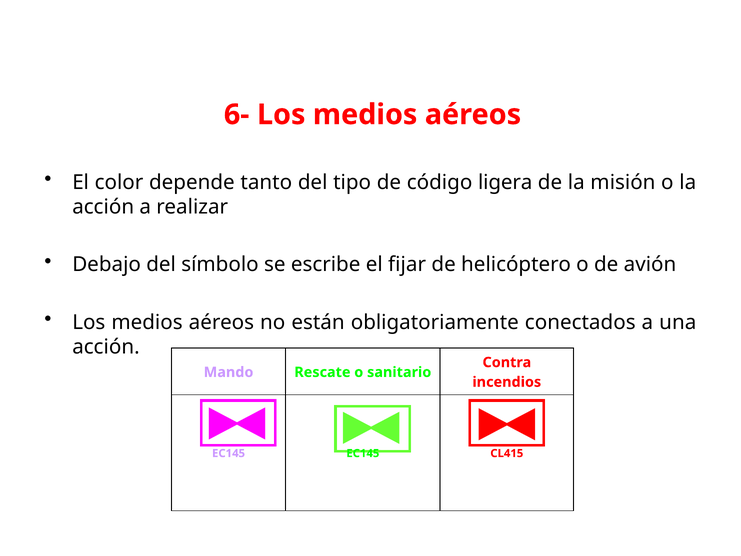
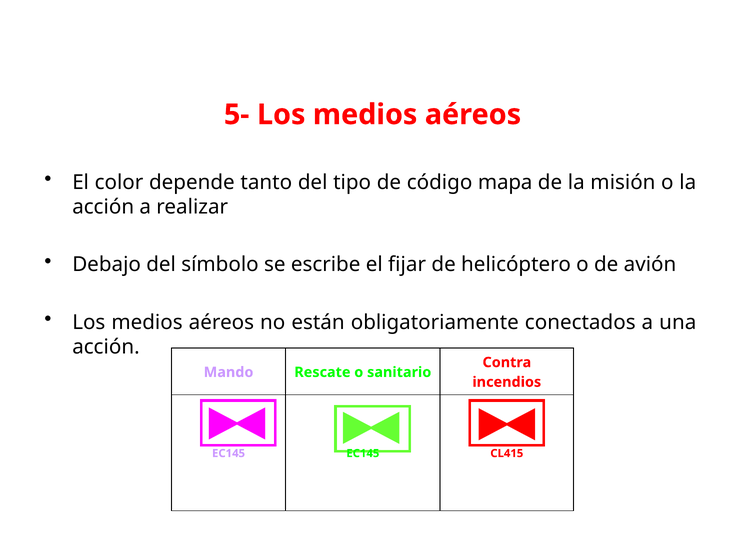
6-: 6- -> 5-
ligera: ligera -> mapa
